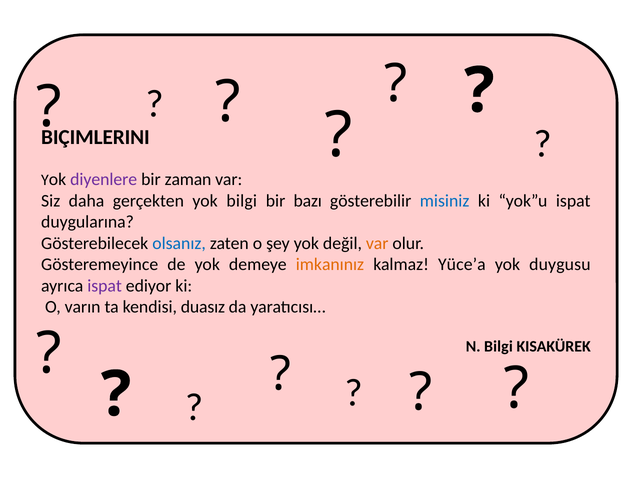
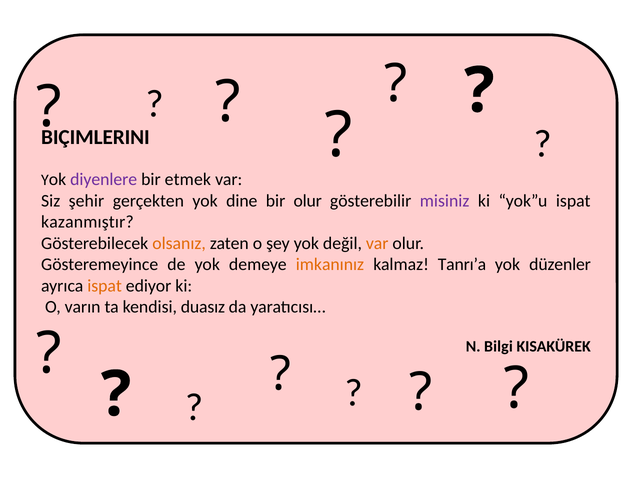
zaman: zaman -> etmek
daha: daha -> şehir
yok bilgi: bilgi -> dine
bir bazı: bazı -> olur
misiniz colour: blue -> purple
duygularına: duygularına -> kazanmıştır
olsanız colour: blue -> orange
Yüce’a: Yüce’a -> Tanrı’a
duygusu: duygusu -> düzenler
ispat at (105, 286) colour: purple -> orange
